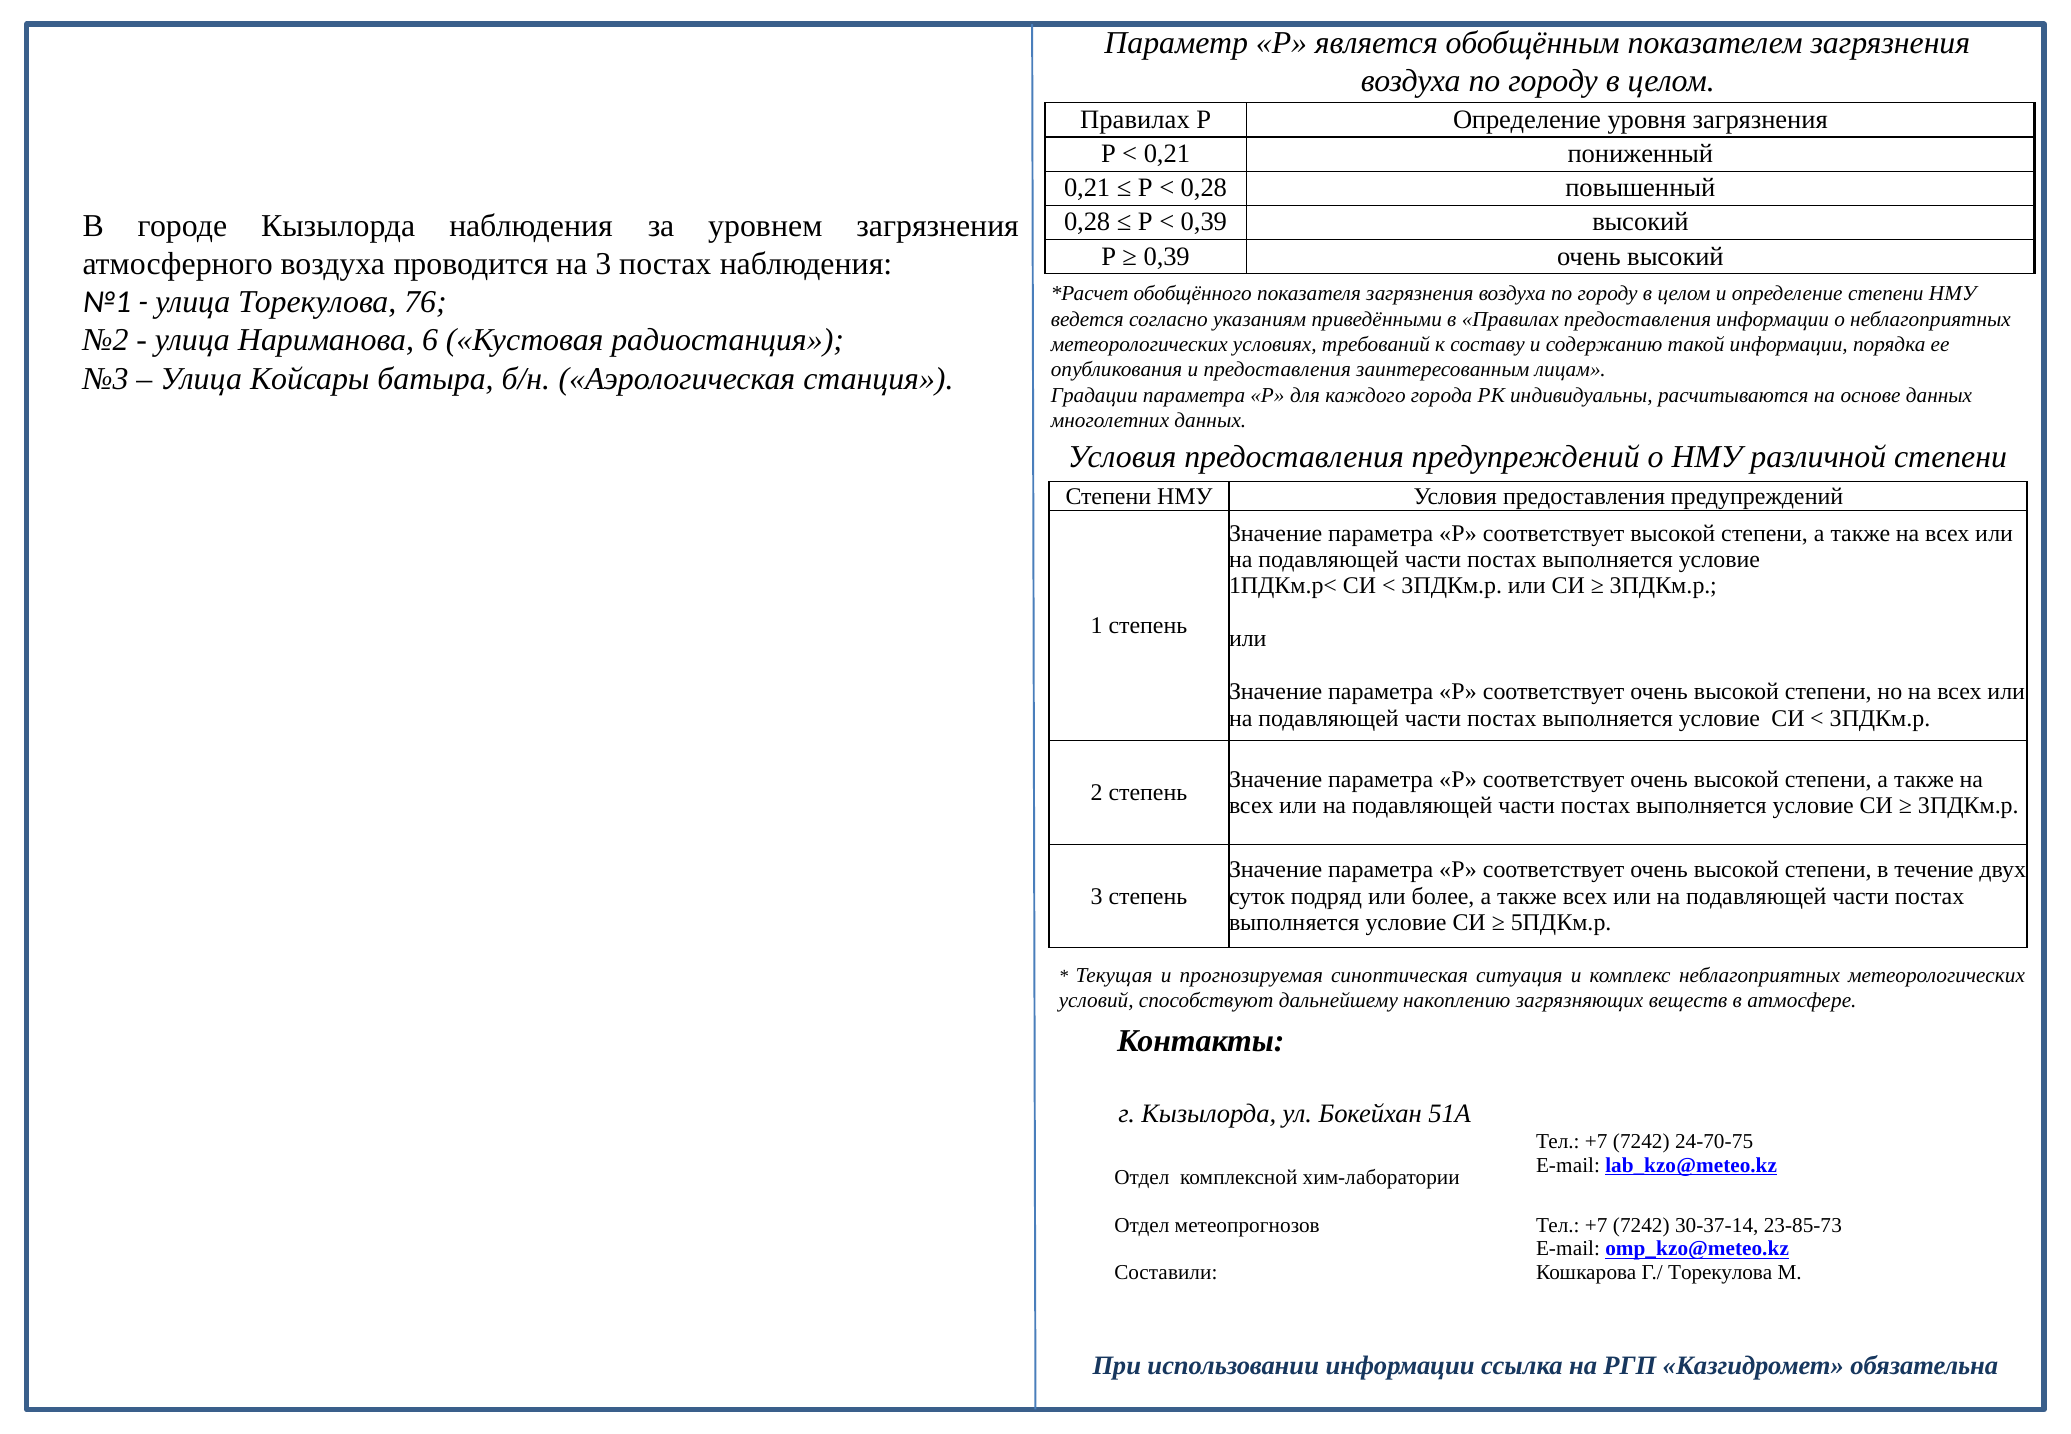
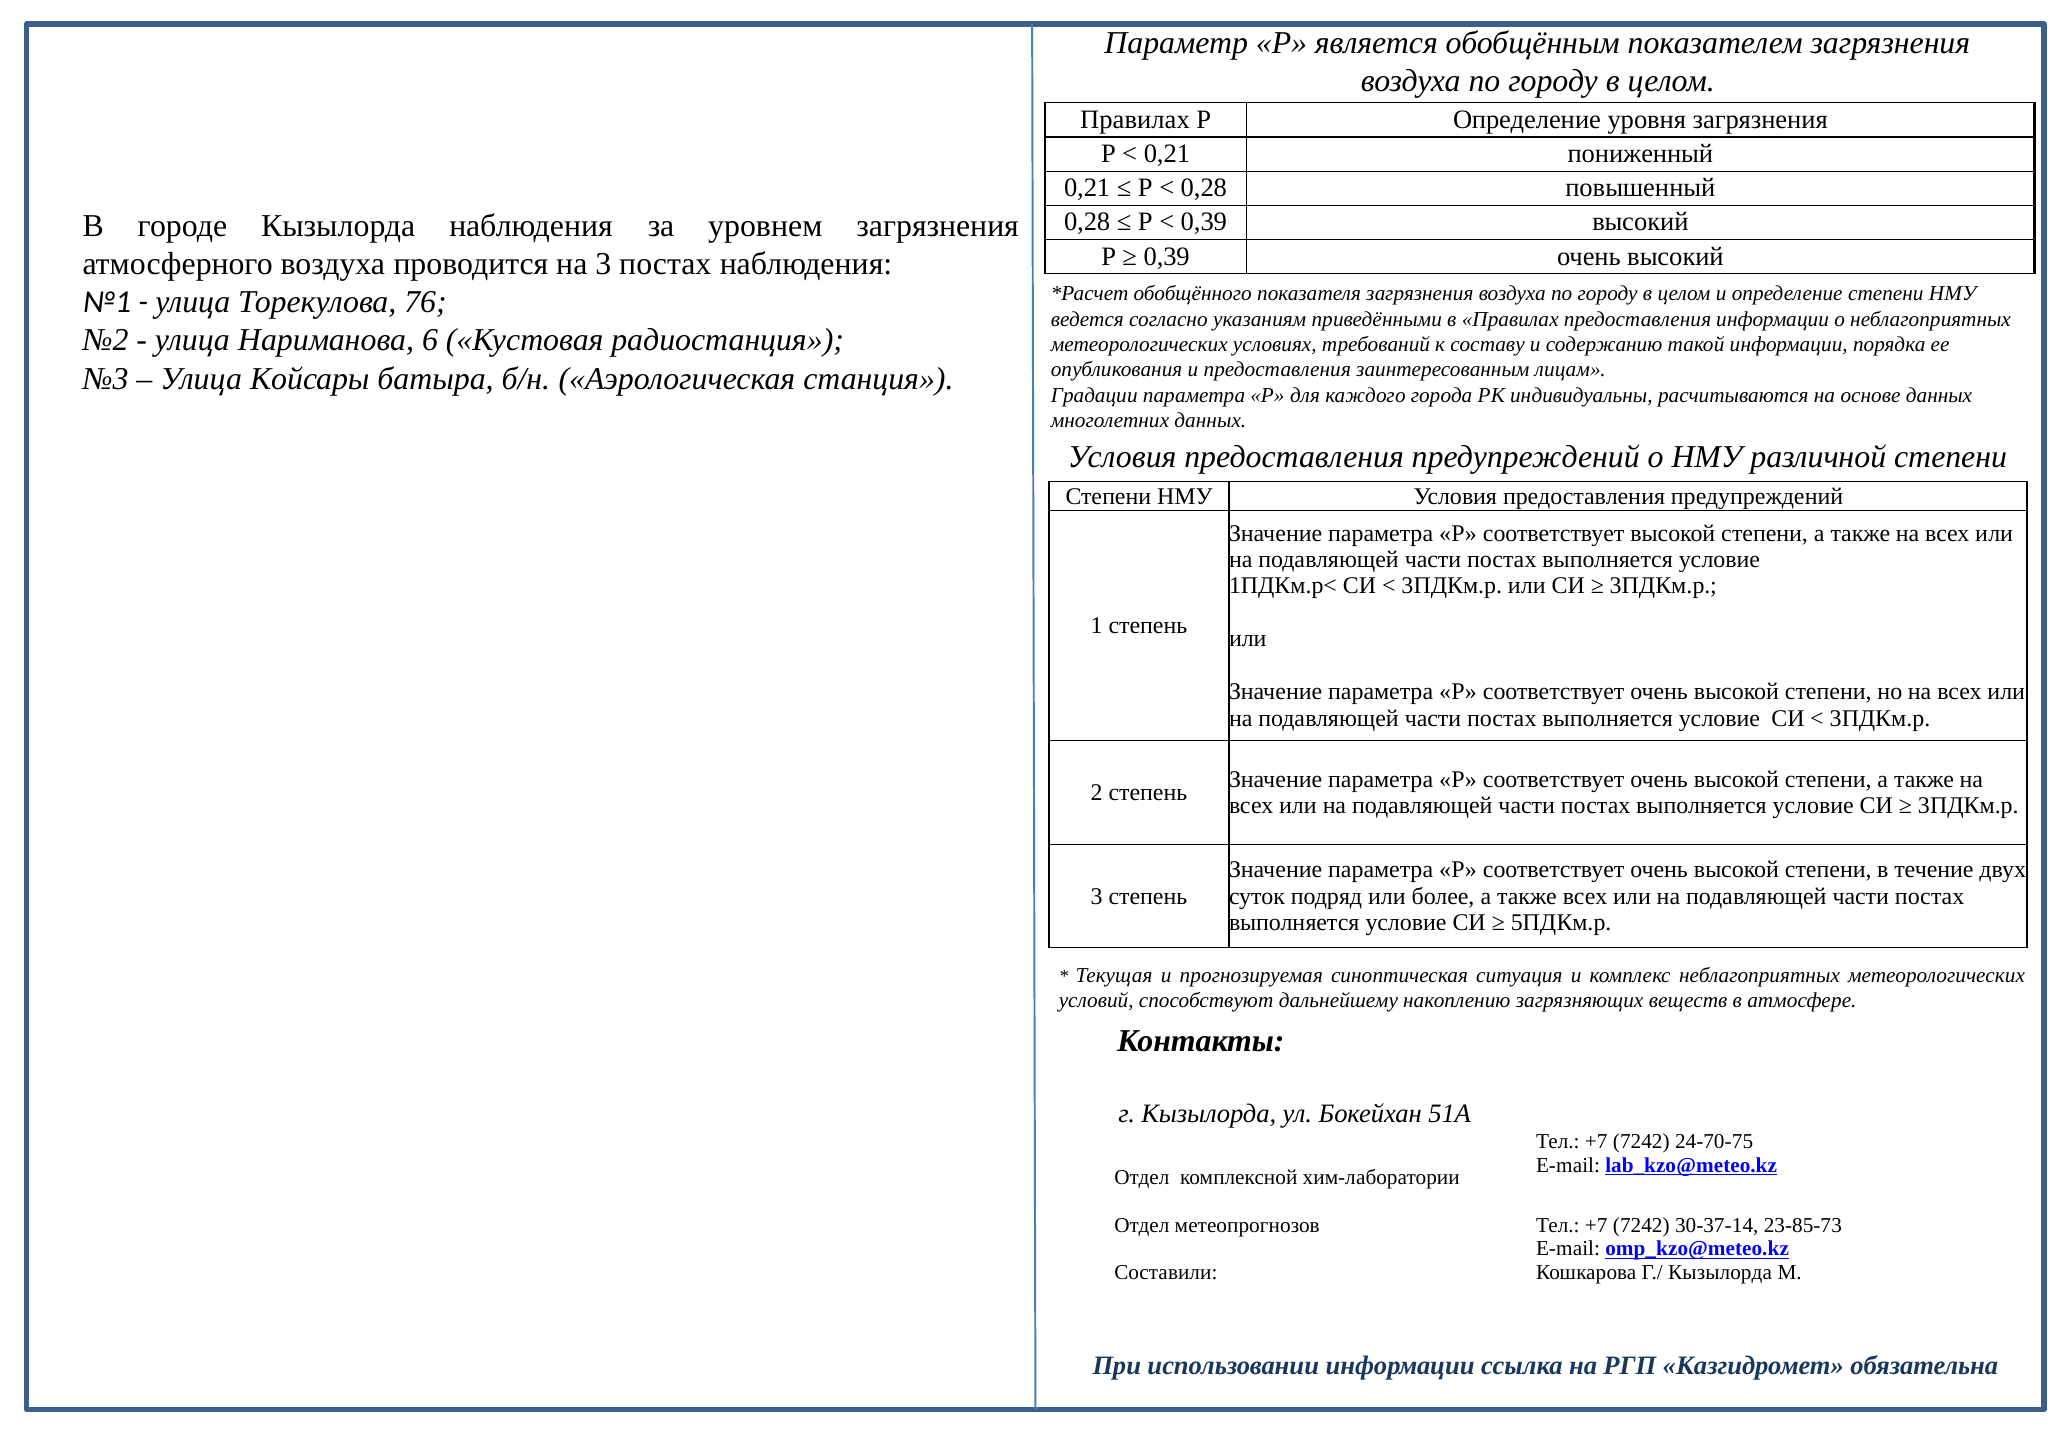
Г./ Торекулова: Торекулова -> Кызылорда
